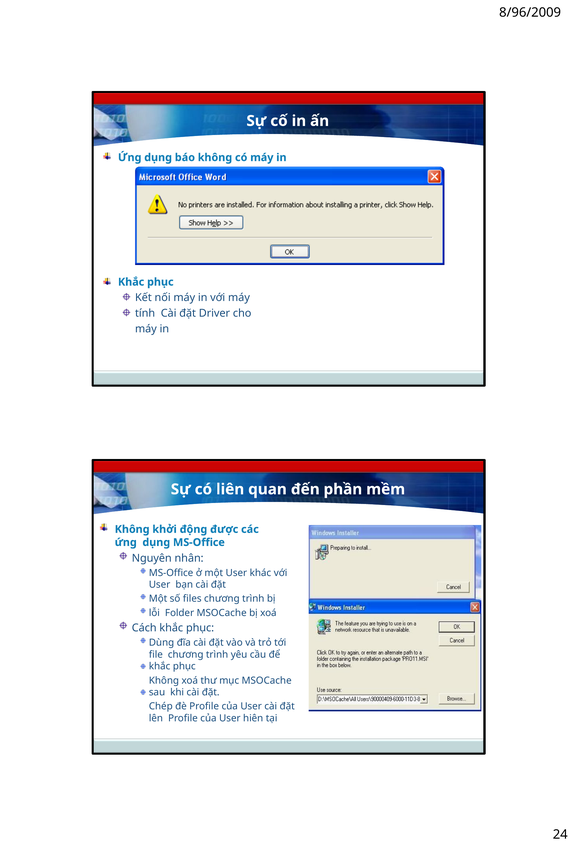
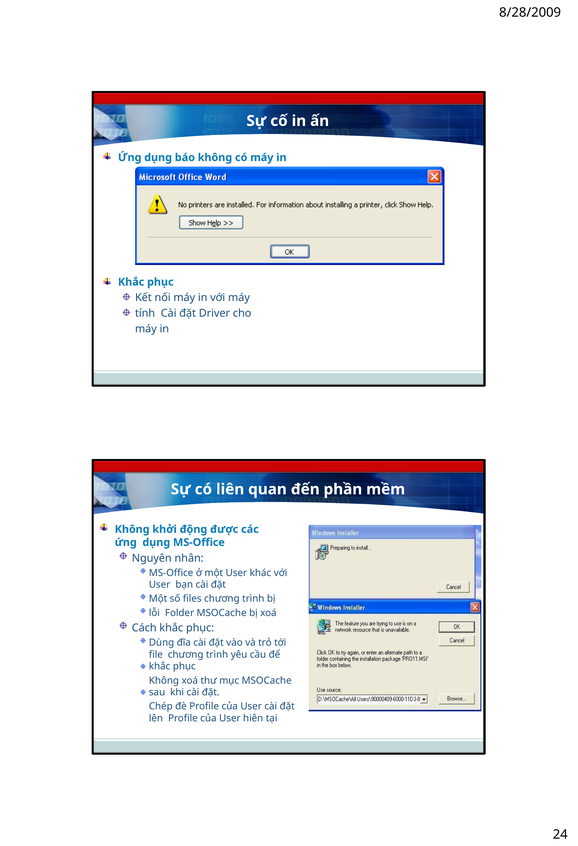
8/96/2009: 8/96/2009 -> 8/28/2009
